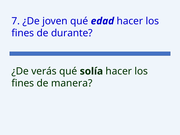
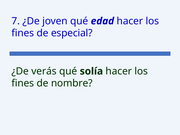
durante: durante -> especial
manera: manera -> nombre
